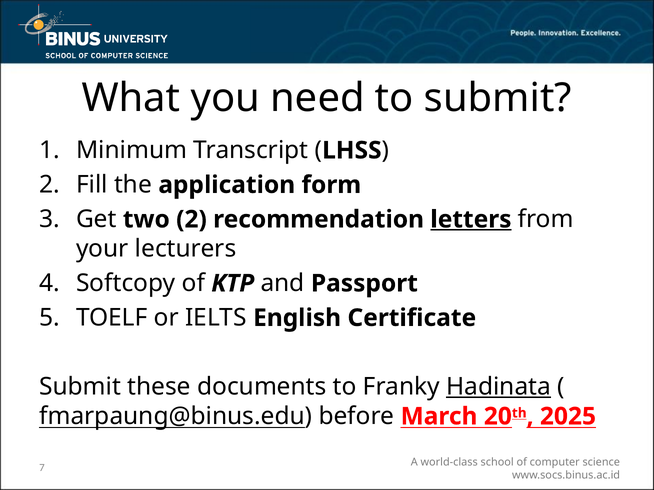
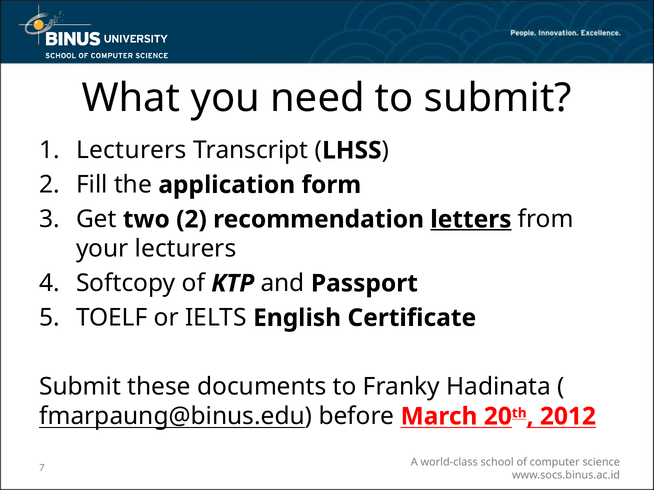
Minimum at (132, 151): Minimum -> Lecturers
Hadinata underline: present -> none
2025: 2025 -> 2012
